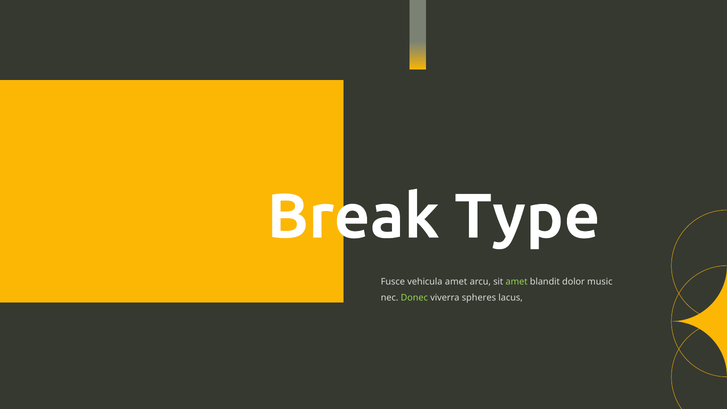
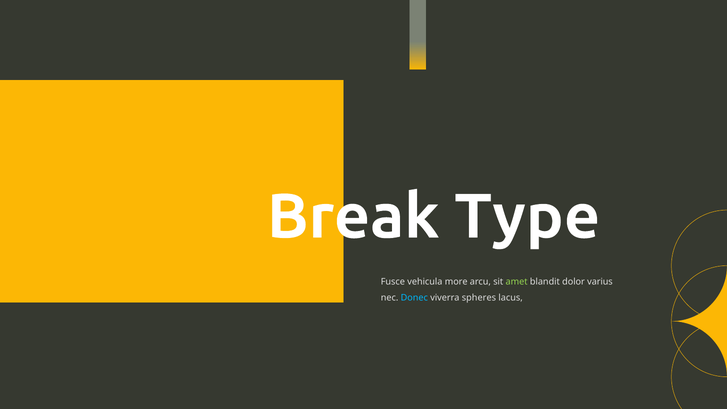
vehicula amet: amet -> more
music: music -> varius
Donec colour: light green -> light blue
